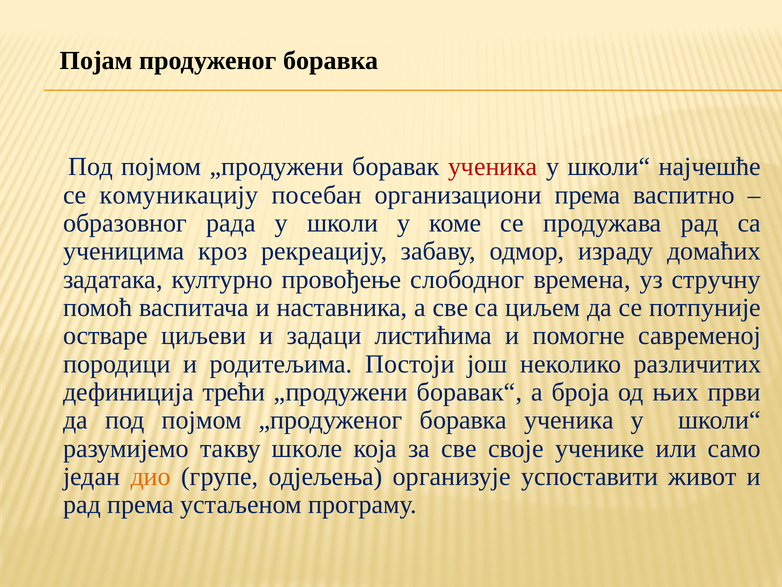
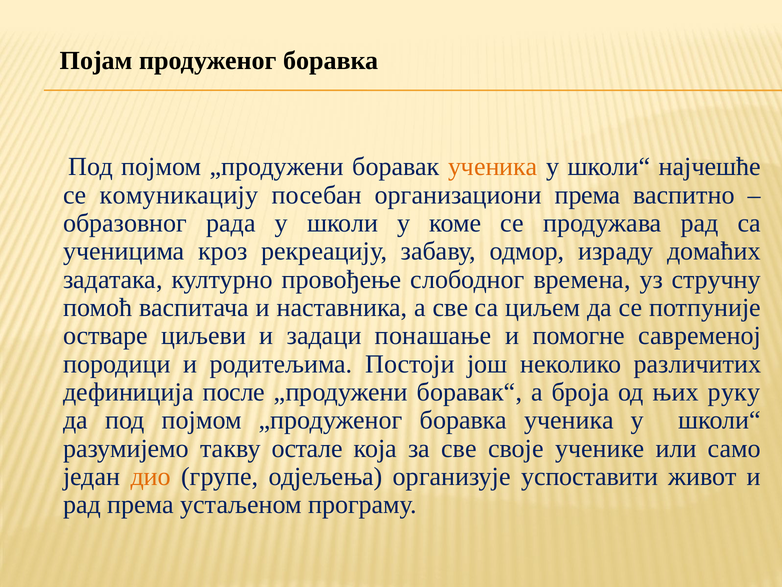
ученика at (493, 167) colour: red -> orange
листићима: листићима -> понашање
трећи: трећи -> после
први: први -> руку
школе: школе -> остале
